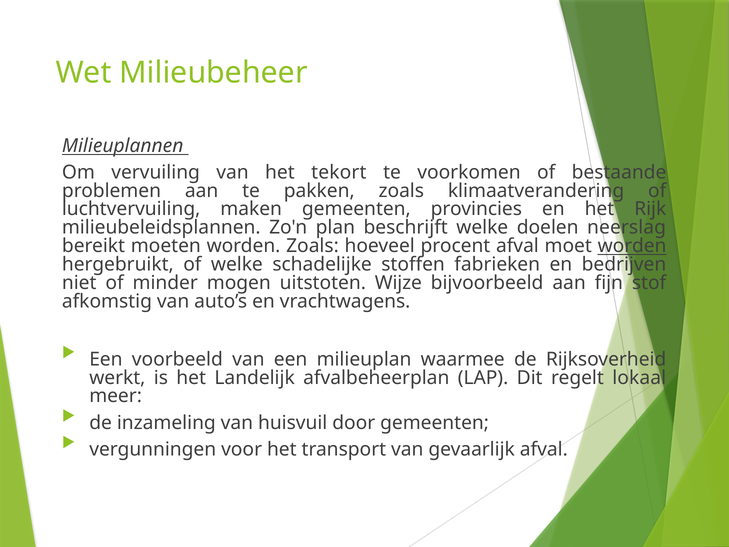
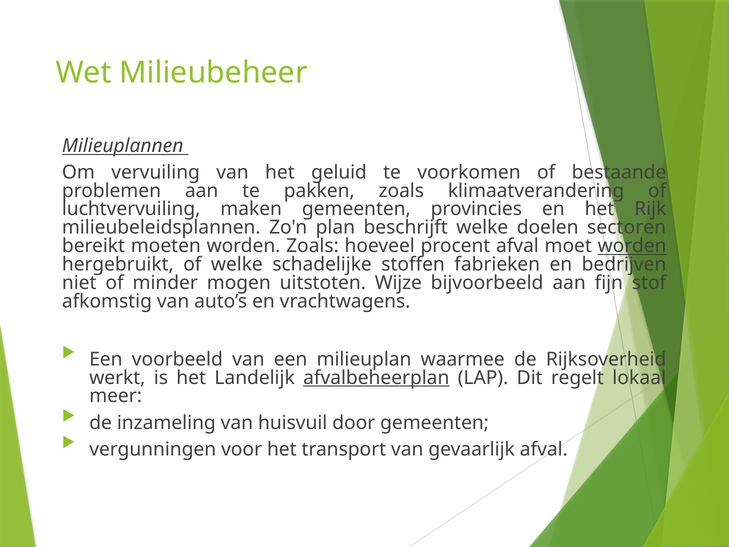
tekort: tekort -> geluid
neerslag: neerslag -> sectoren
afvalbeheerplan underline: none -> present
